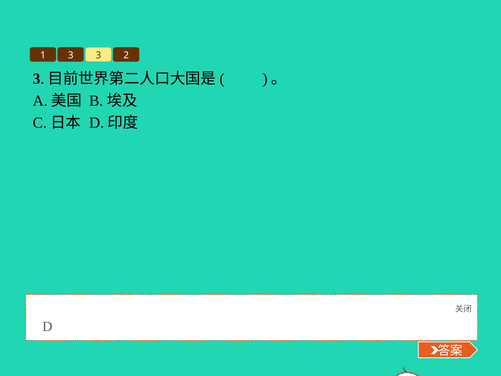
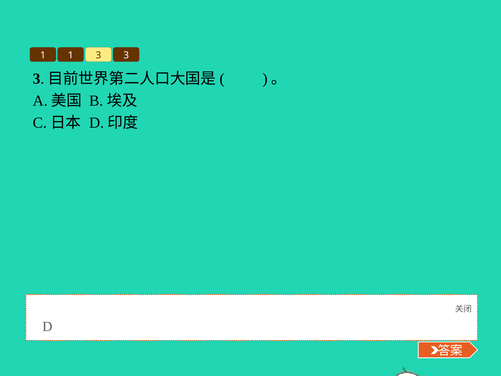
1 3: 3 -> 1
3 2: 2 -> 3
